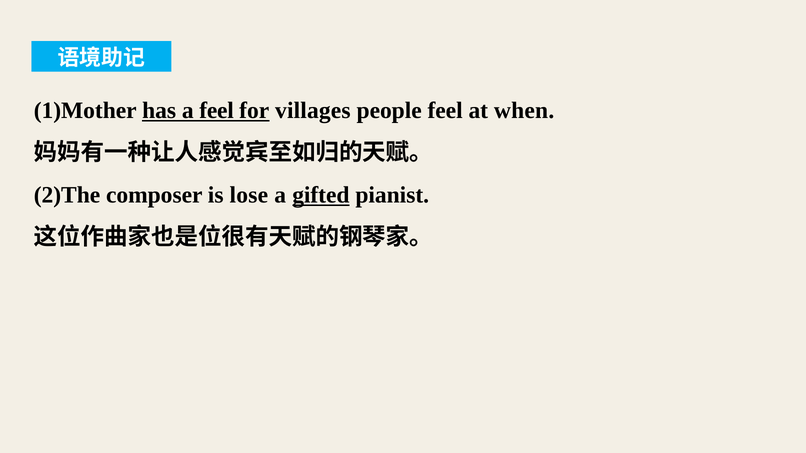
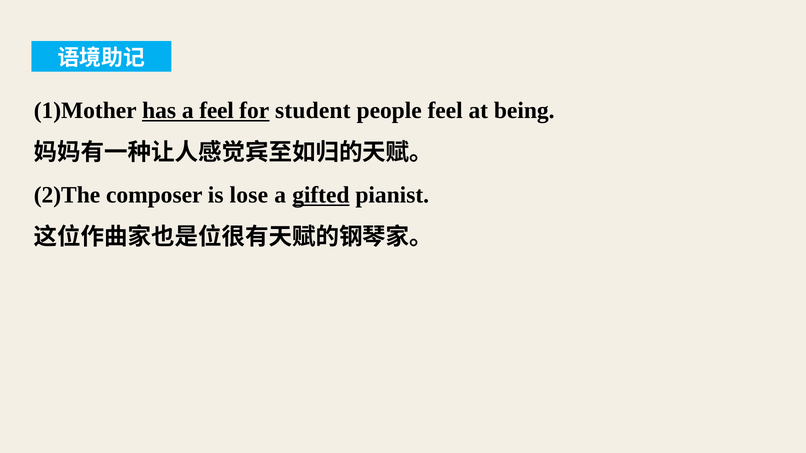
villages: villages -> student
when: when -> being
